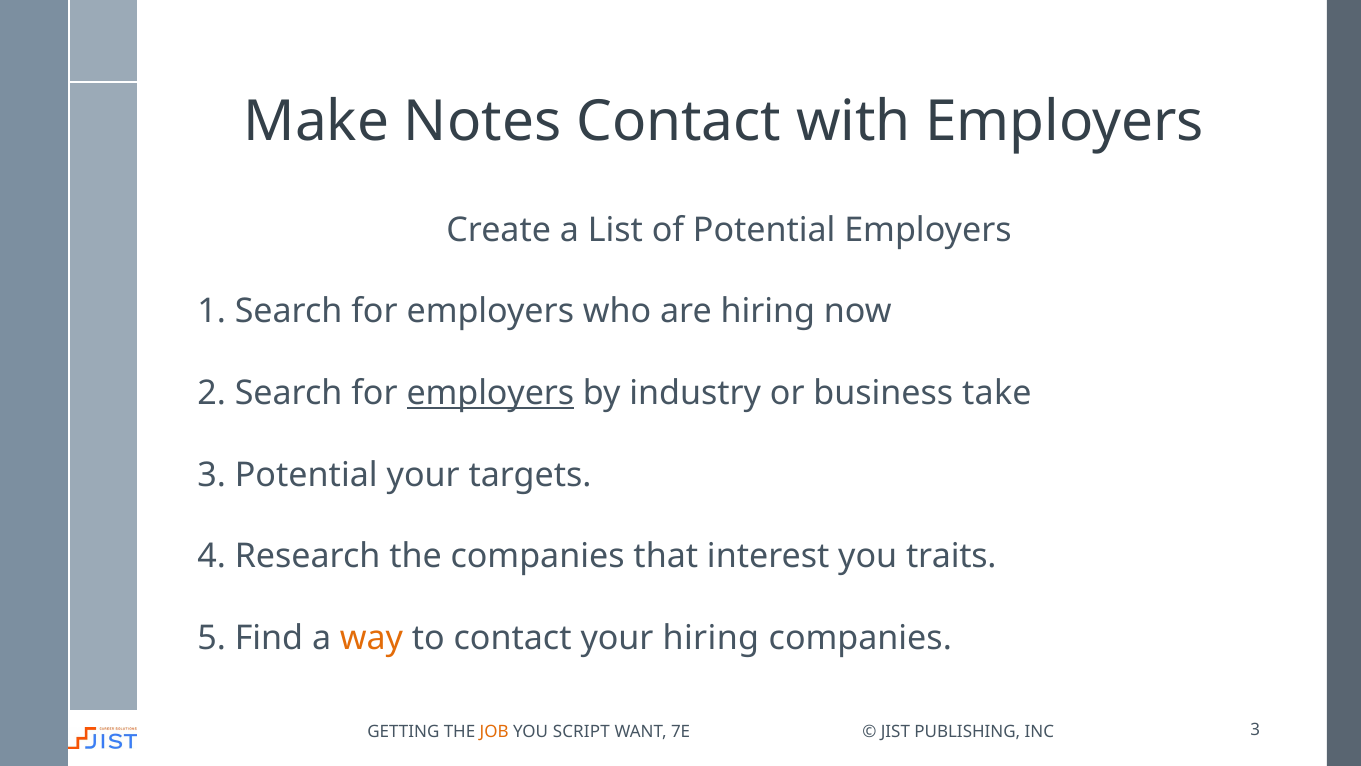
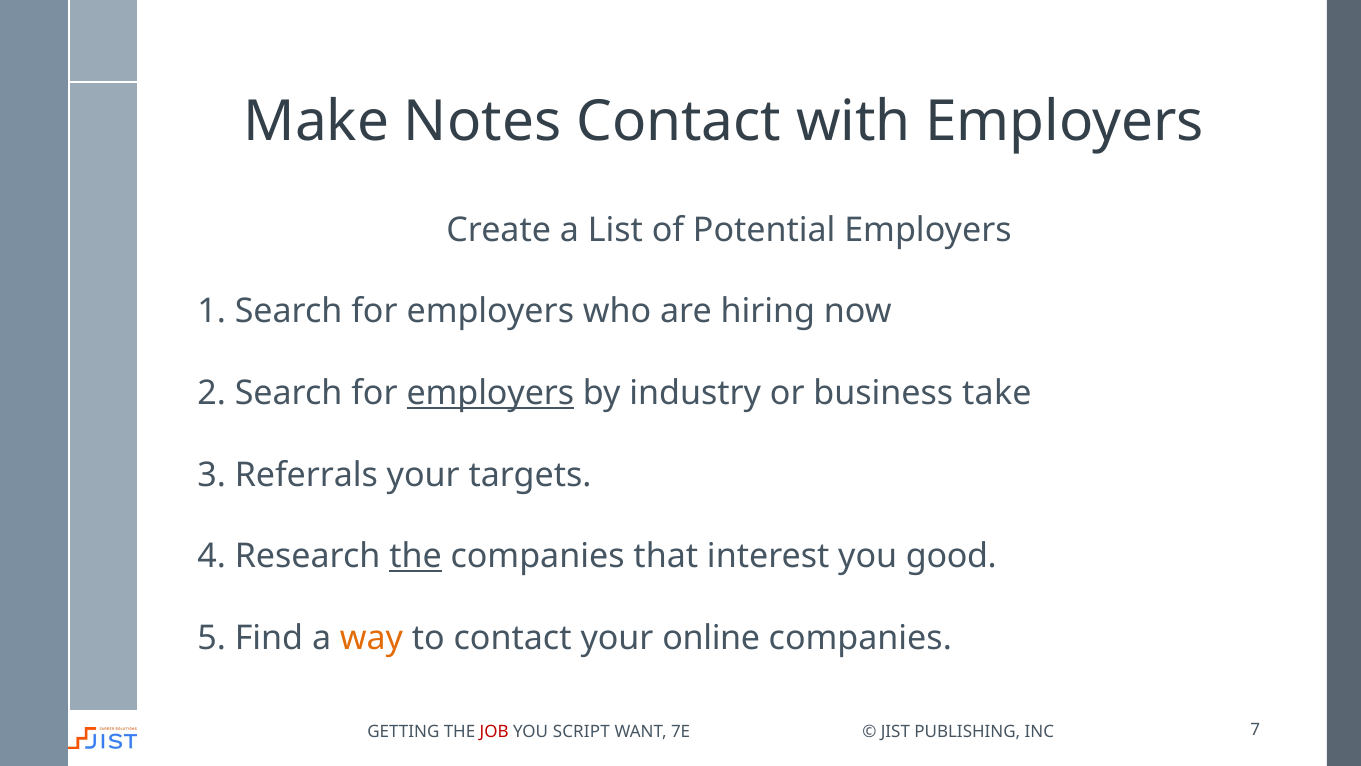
3 Potential: Potential -> Referrals
the at (416, 557) underline: none -> present
traits: traits -> good
your hiring: hiring -> online
JOB colour: orange -> red
INC 3: 3 -> 7
